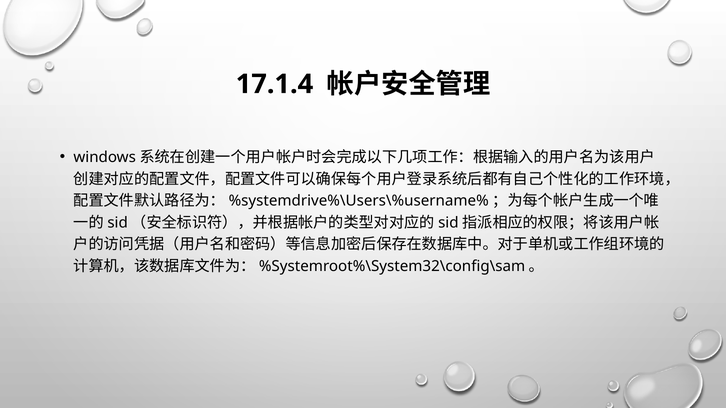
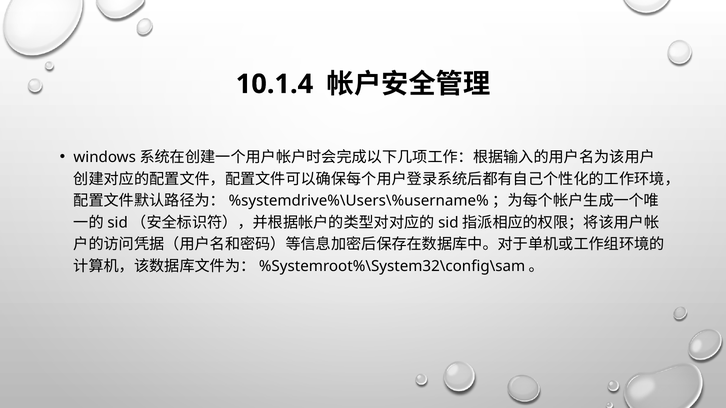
17.1.4: 17.1.4 -> 10.1.4
